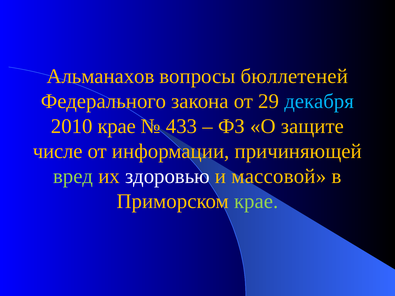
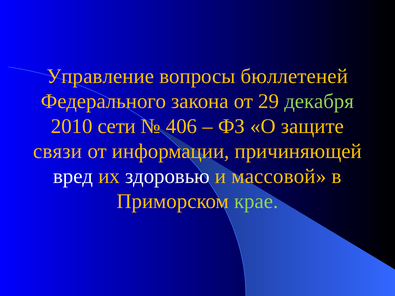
Альманахов: Альманахов -> Управление
декабря colour: light blue -> light green
2010 крае: крае -> сети
433: 433 -> 406
числе: числе -> связи
вред colour: light green -> white
